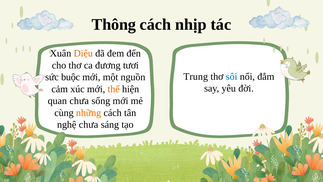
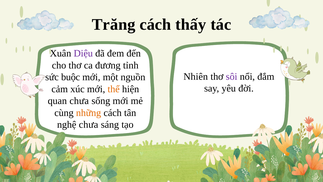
Thông: Thông -> Trăng
nhịp: nhịp -> thấy
Diệu colour: orange -> purple
tươi: tươi -> tỉnh
Trung: Trung -> Nhiên
sôi colour: blue -> purple
